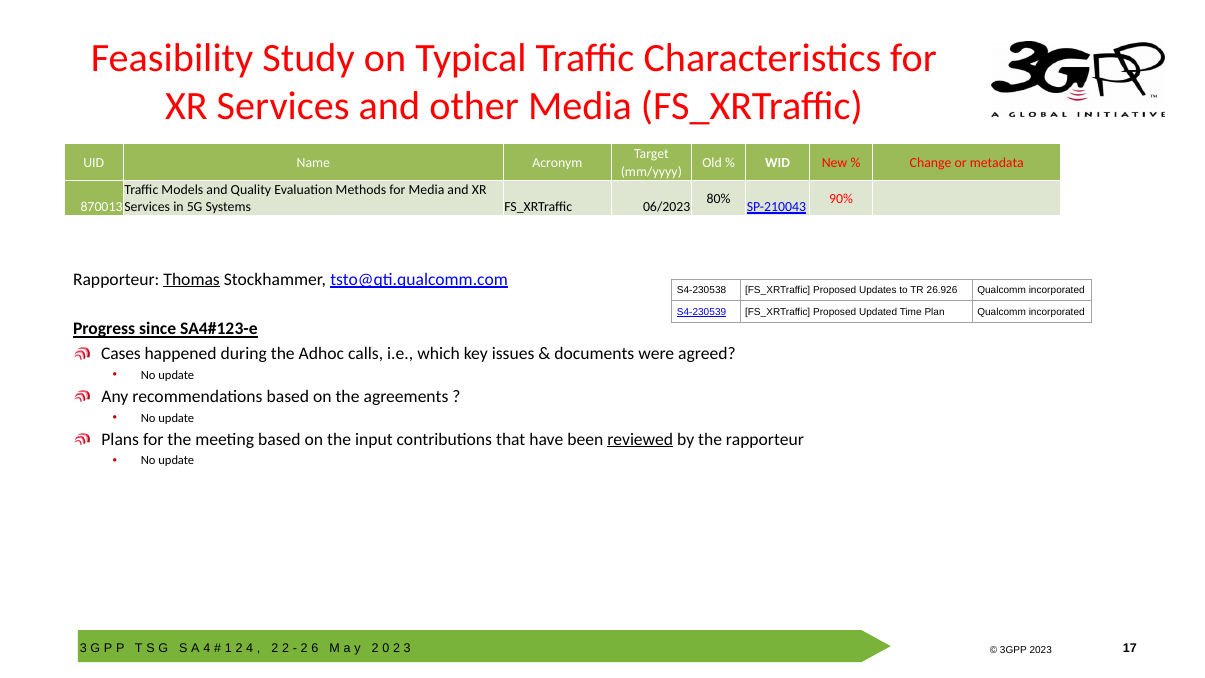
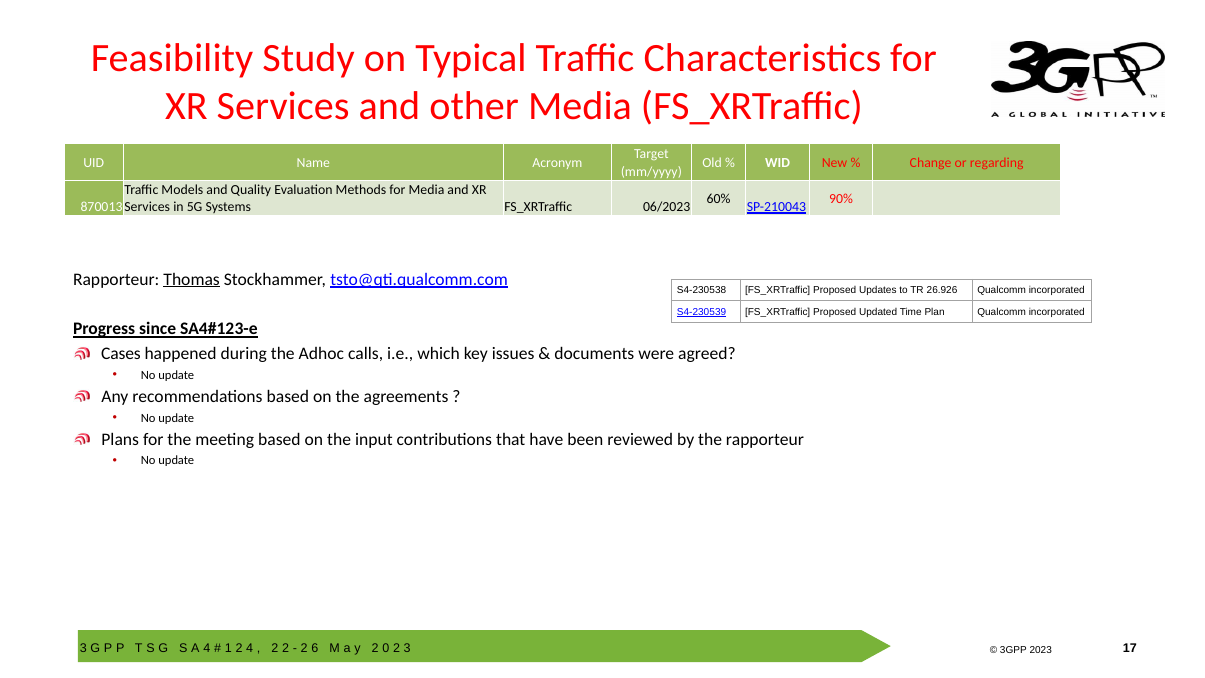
metadata: metadata -> regarding
80%: 80% -> 60%
reviewed underline: present -> none
